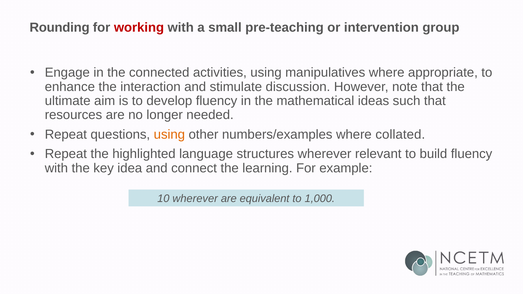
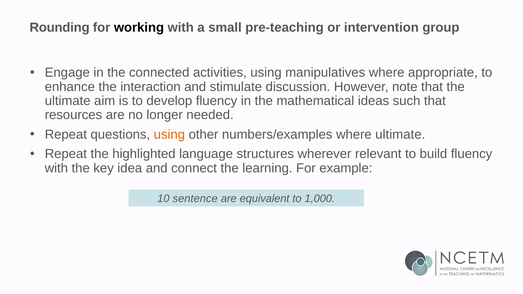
working colour: red -> black
where collated: collated -> ultimate
10 wherever: wherever -> sentence
